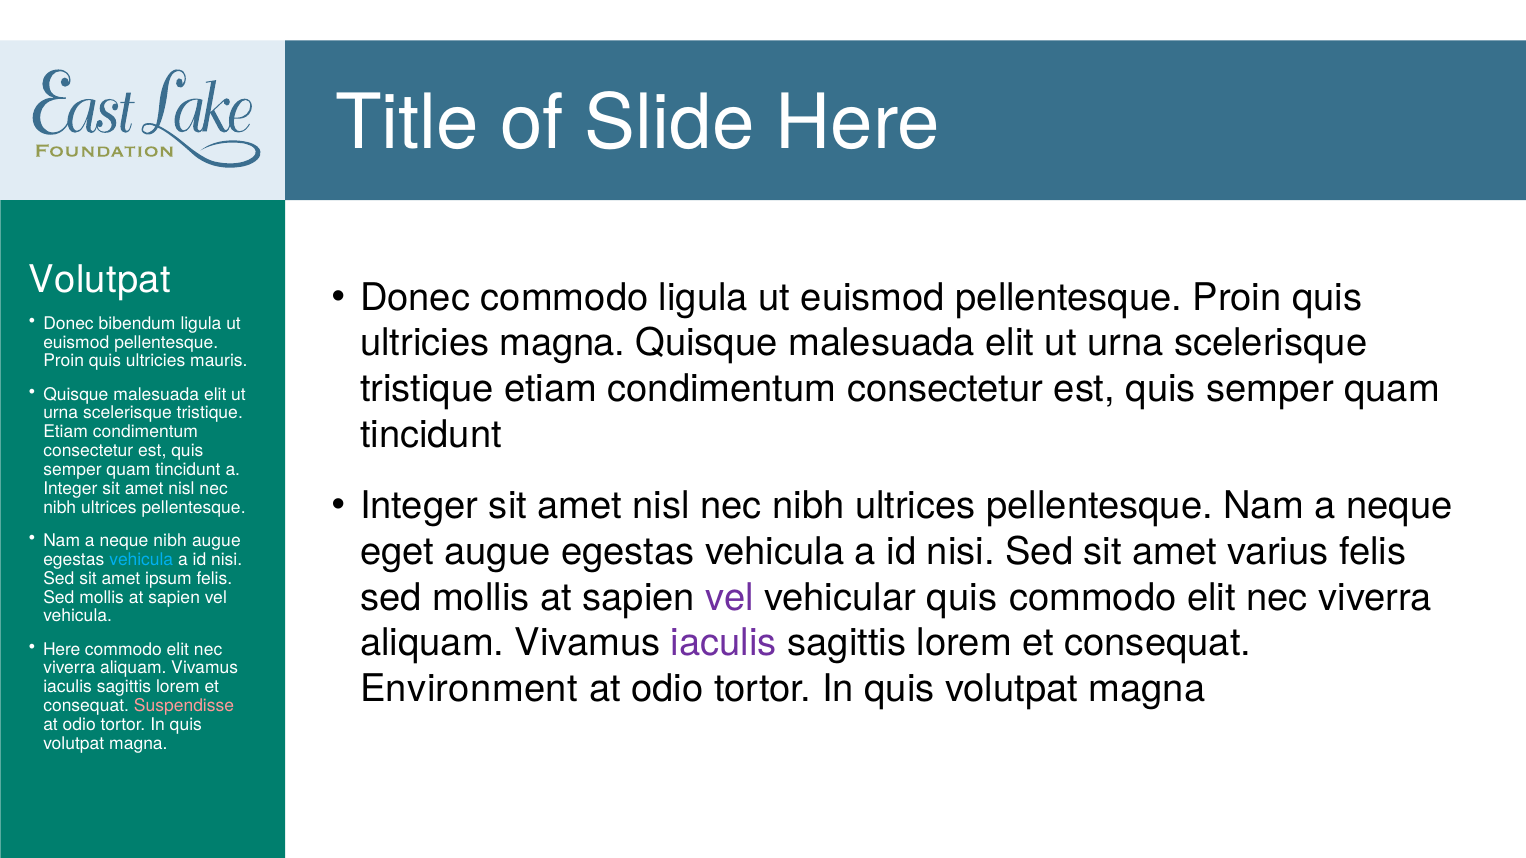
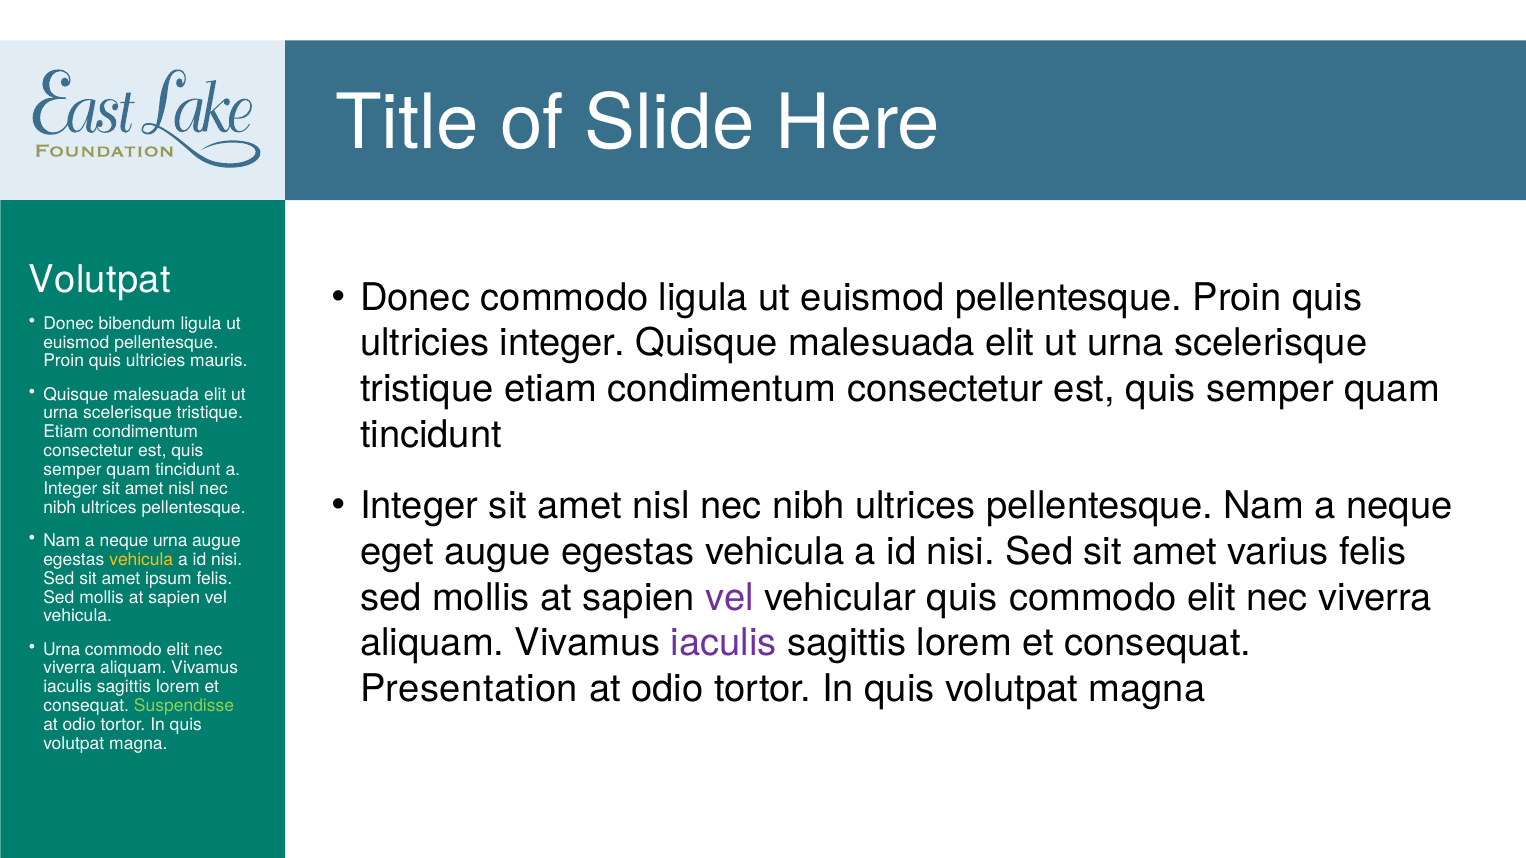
ultricies magna: magna -> integer
neque nibh: nibh -> urna
vehicula at (141, 560) colour: light blue -> yellow
Here at (62, 650): Here -> Urna
Environment at (469, 689): Environment -> Presentation
Suspendisse colour: pink -> light green
